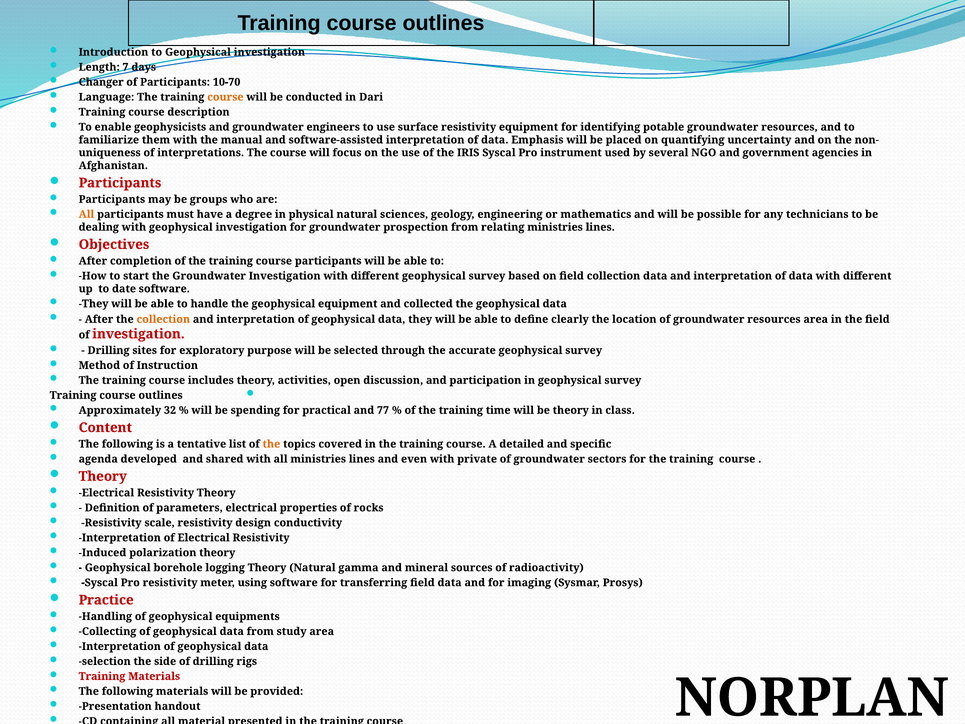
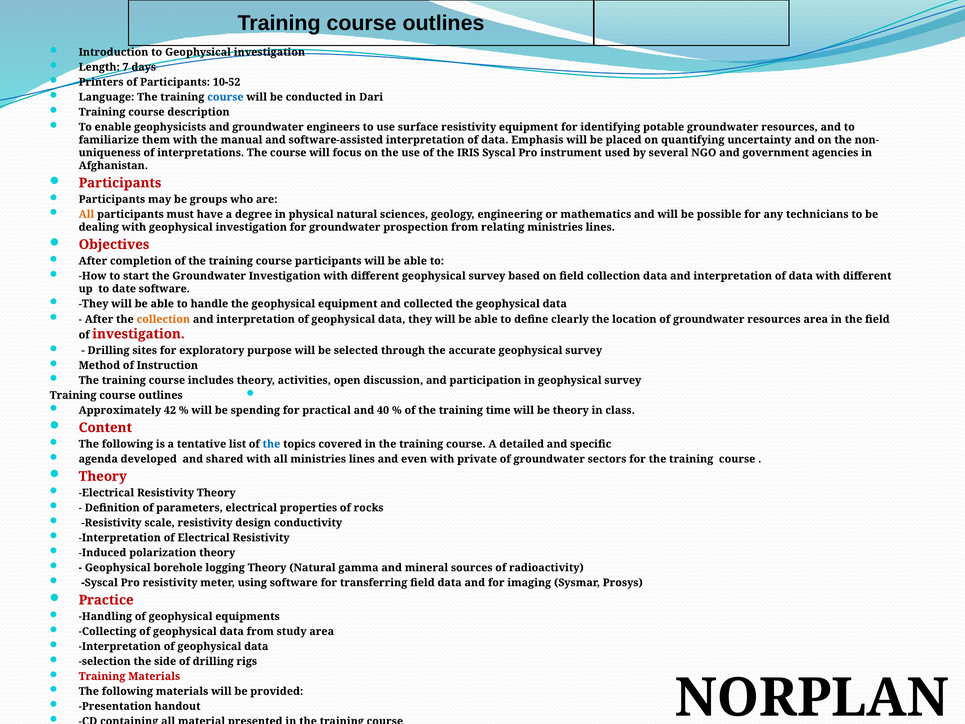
Changer: Changer -> Printers
10-70: 10-70 -> 10-52
course at (225, 97) colour: orange -> blue
32: 32 -> 42
77: 77 -> 40
the at (271, 444) colour: orange -> blue
